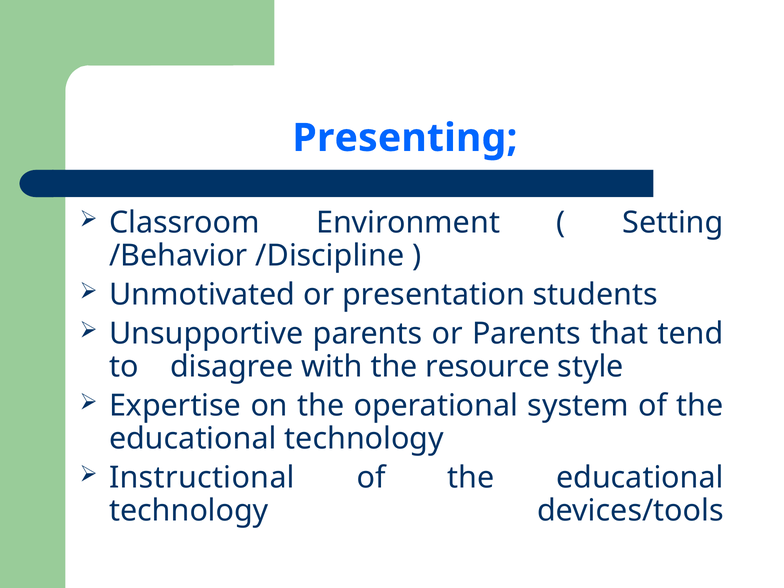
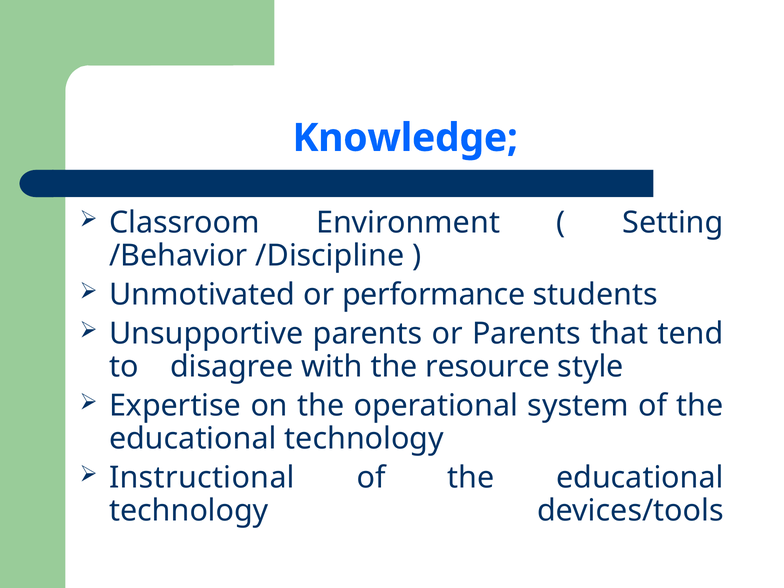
Presenting: Presenting -> Knowledge
presentation: presentation -> performance
